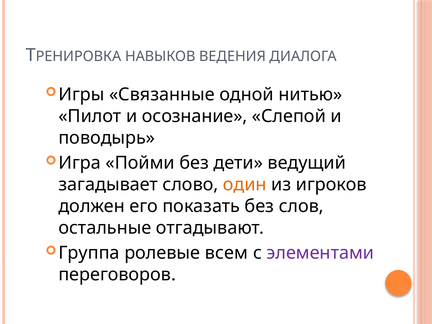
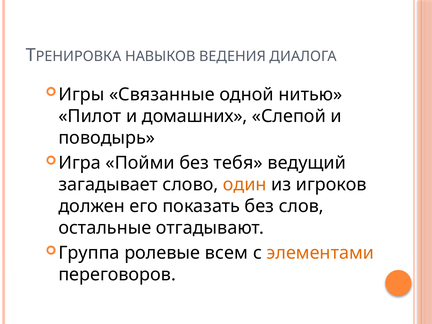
осознание: осознание -> домашних
дети: дети -> тебя
элементами colour: purple -> orange
